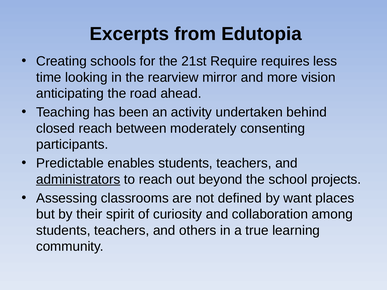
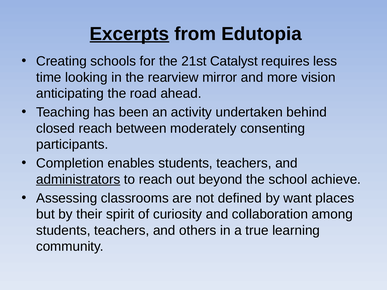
Excerpts underline: none -> present
Require: Require -> Catalyst
Predictable: Predictable -> Completion
projects: projects -> achieve
